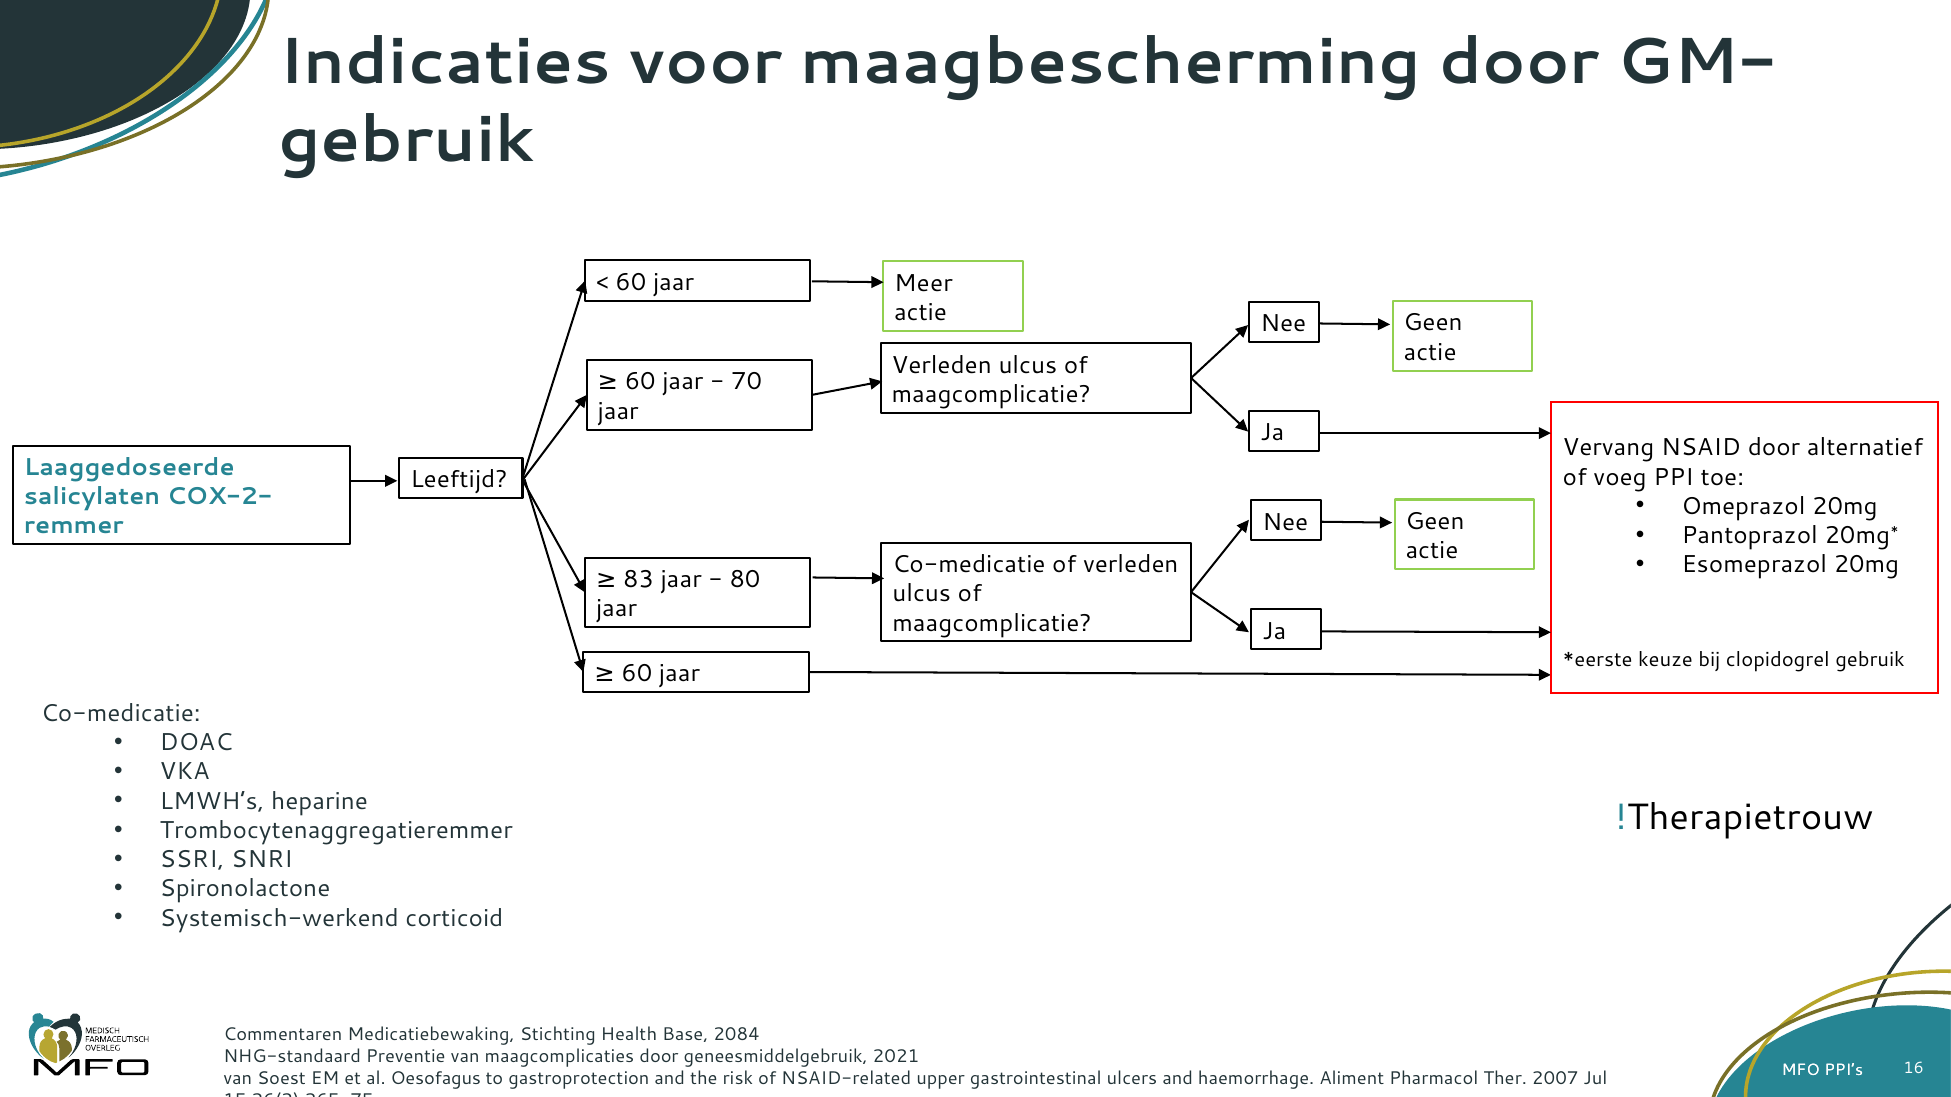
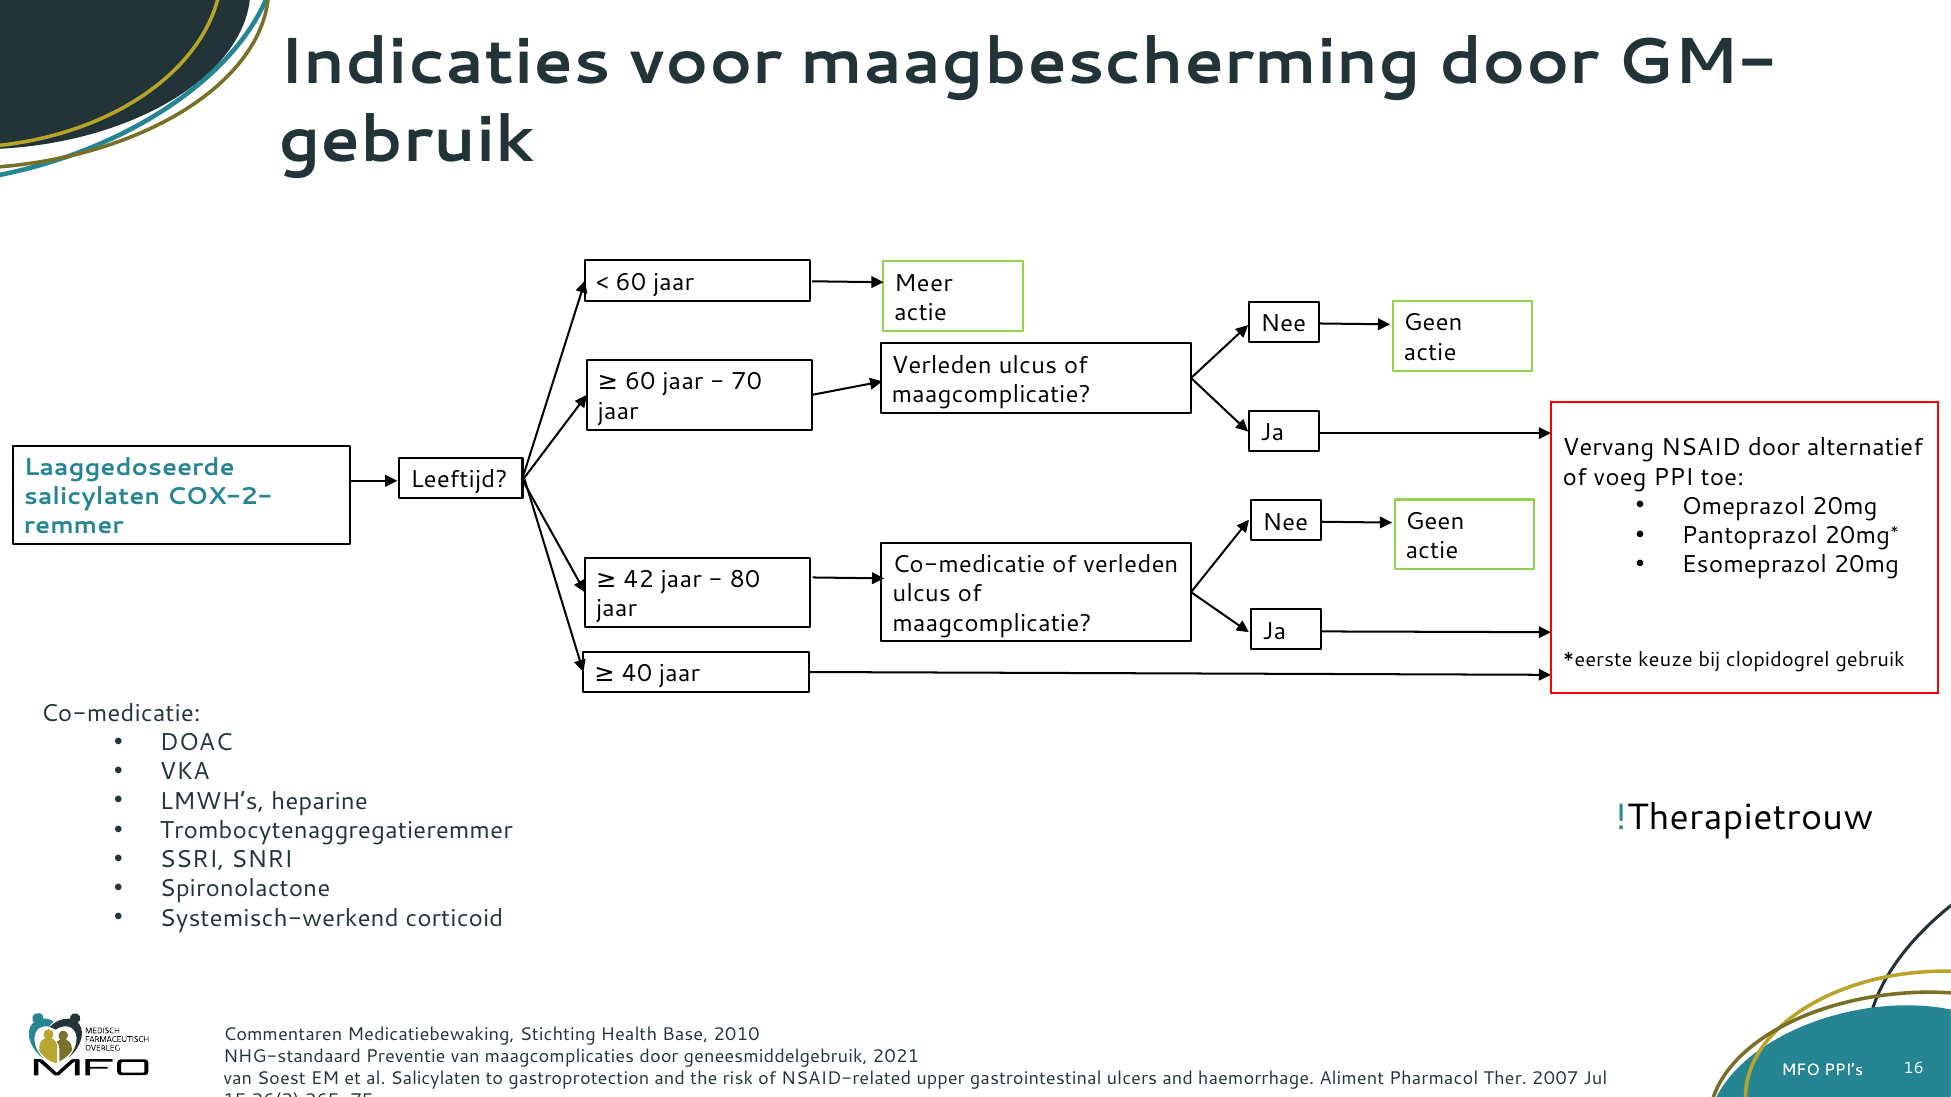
83: 83 -> 42
60 at (637, 674): 60 -> 40
2084: 2084 -> 2010
al Oesofagus: Oesofagus -> Salicylaten
